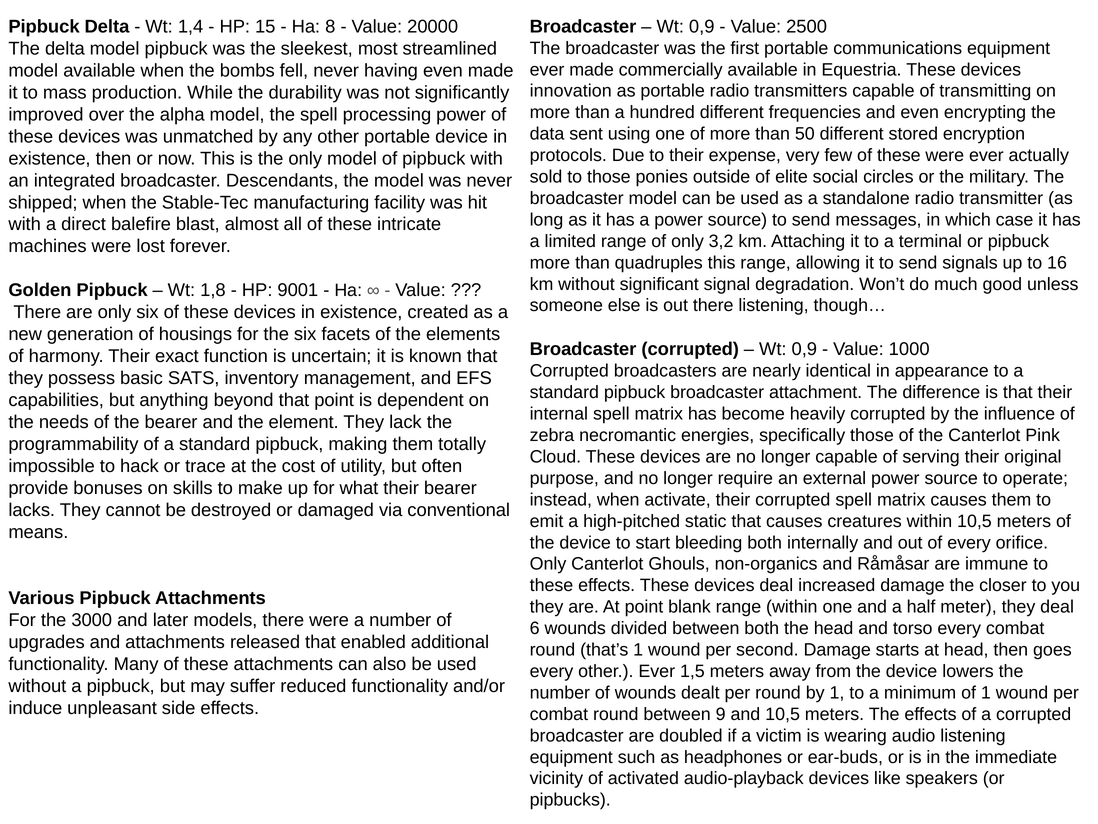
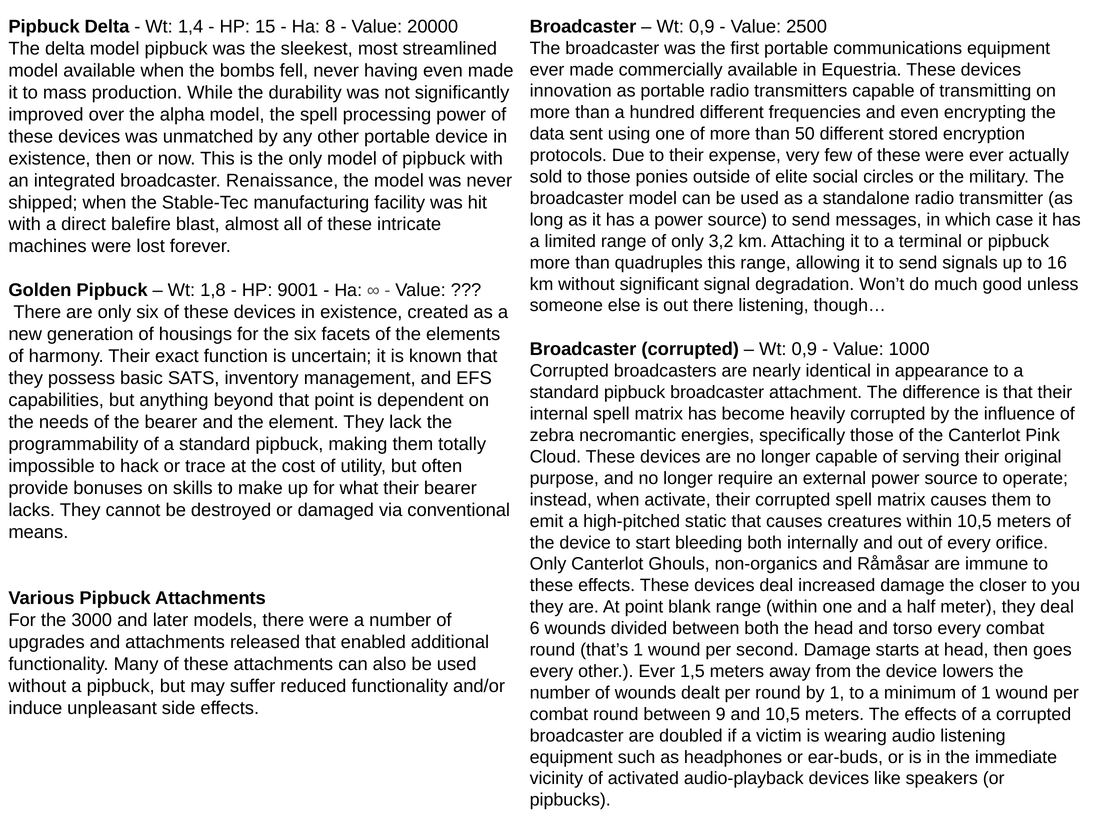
Descendants: Descendants -> Renaissance
